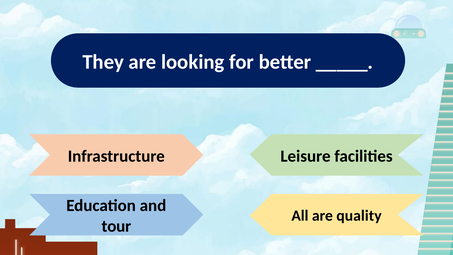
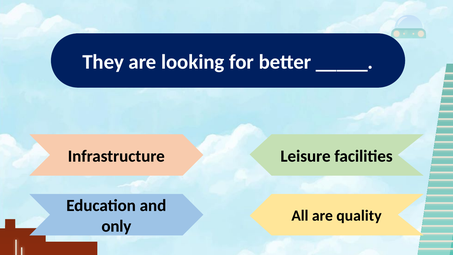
tour: tour -> only
